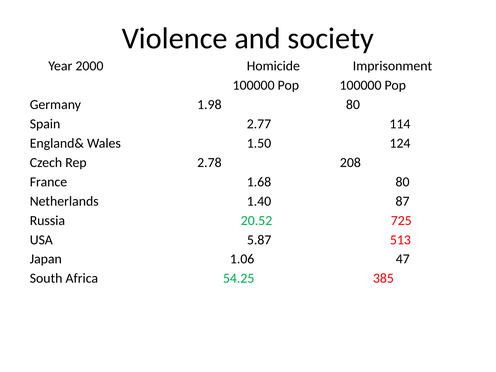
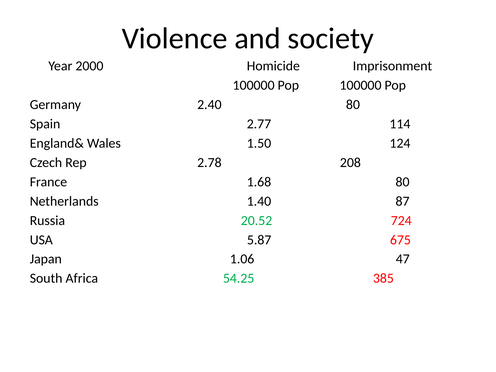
1.98: 1.98 -> 2.40
725: 725 -> 724
513: 513 -> 675
